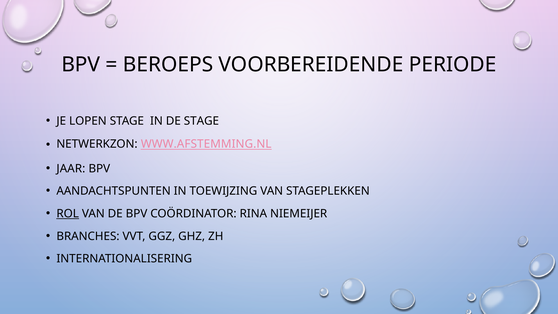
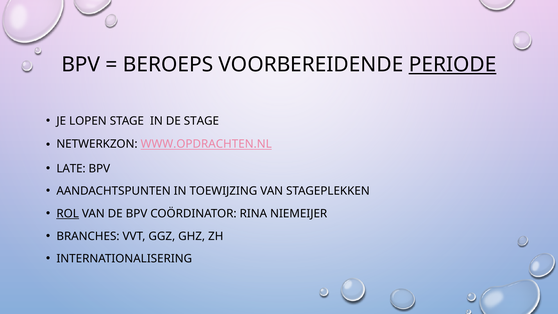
PERIODE underline: none -> present
WWW.AFSTEMMING.NL: WWW.AFSTEMMING.NL -> WWW.OPDRACHTEN.NL
JAAR: JAAR -> LATE
